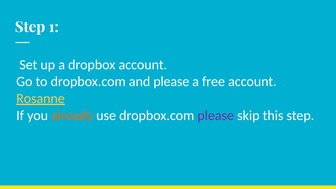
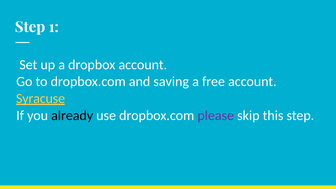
and please: please -> saving
Rosanne: Rosanne -> Syracuse
already colour: orange -> black
